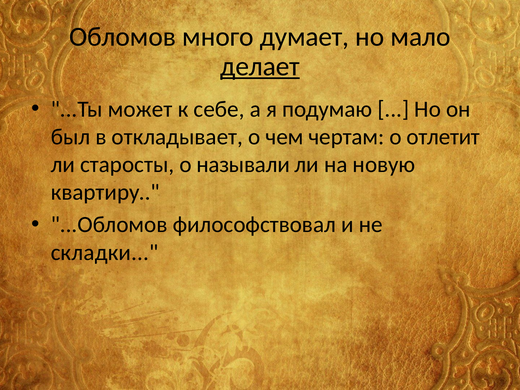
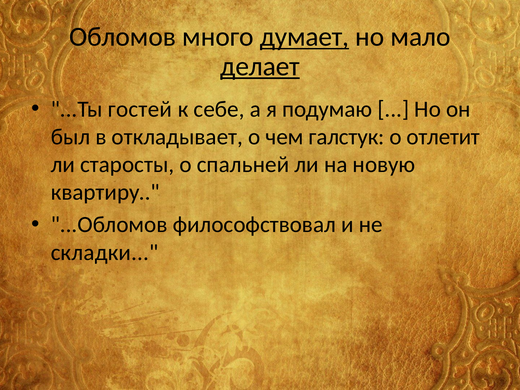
думает underline: none -> present
может: может -> гостей
чертам: чертам -> галстук
называли: называли -> спальней
